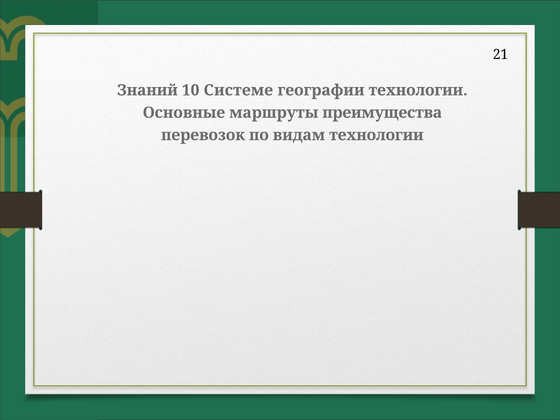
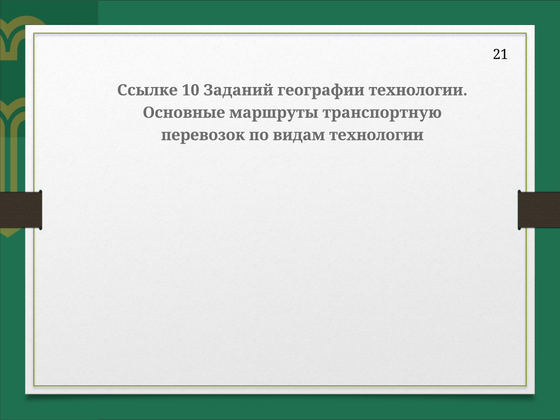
Знаний: Знаний -> Ссылке
Системе: Системе -> Заданий
преимущества: преимущества -> транспортную
